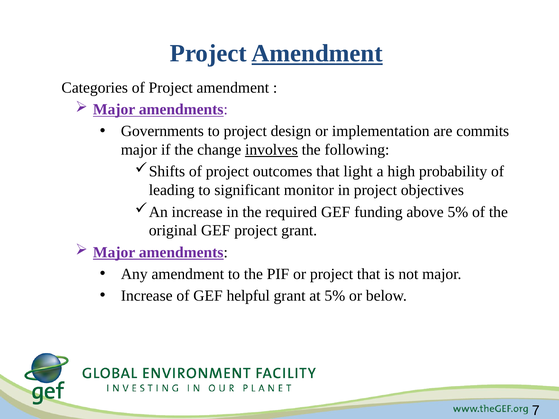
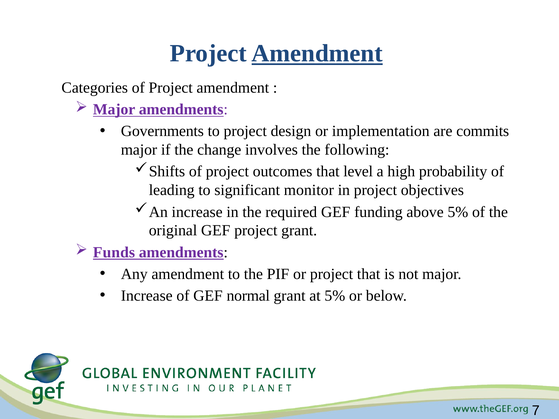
involves underline: present -> none
light: light -> level
Major at (114, 252): Major -> Funds
helpful: helpful -> normal
